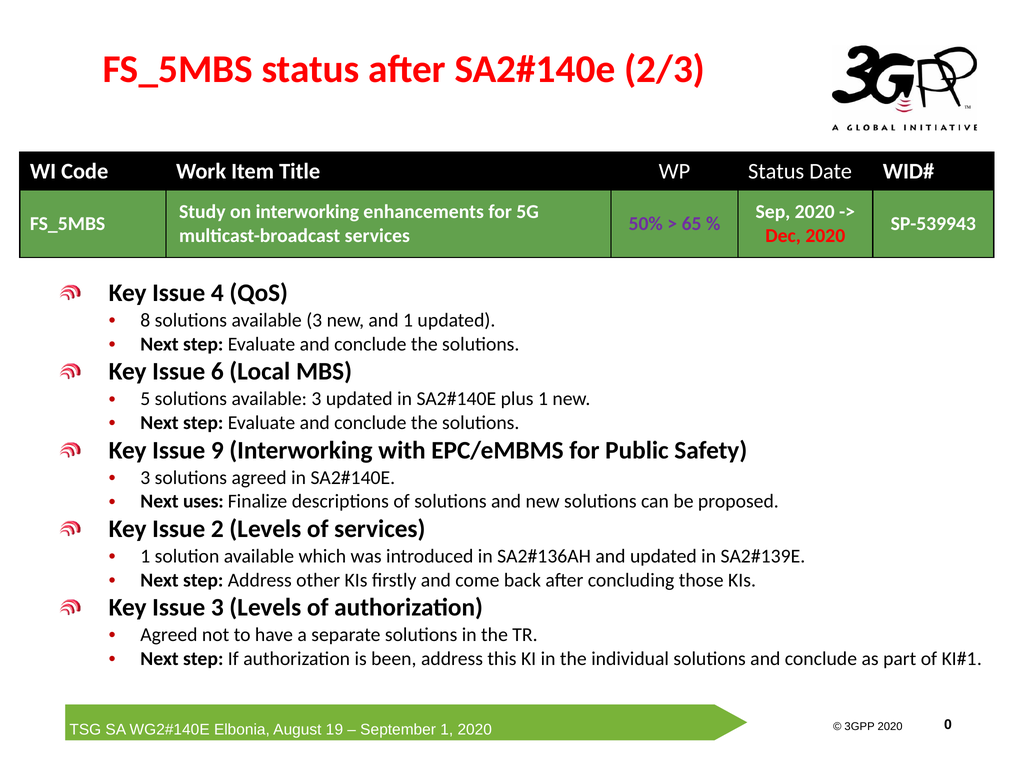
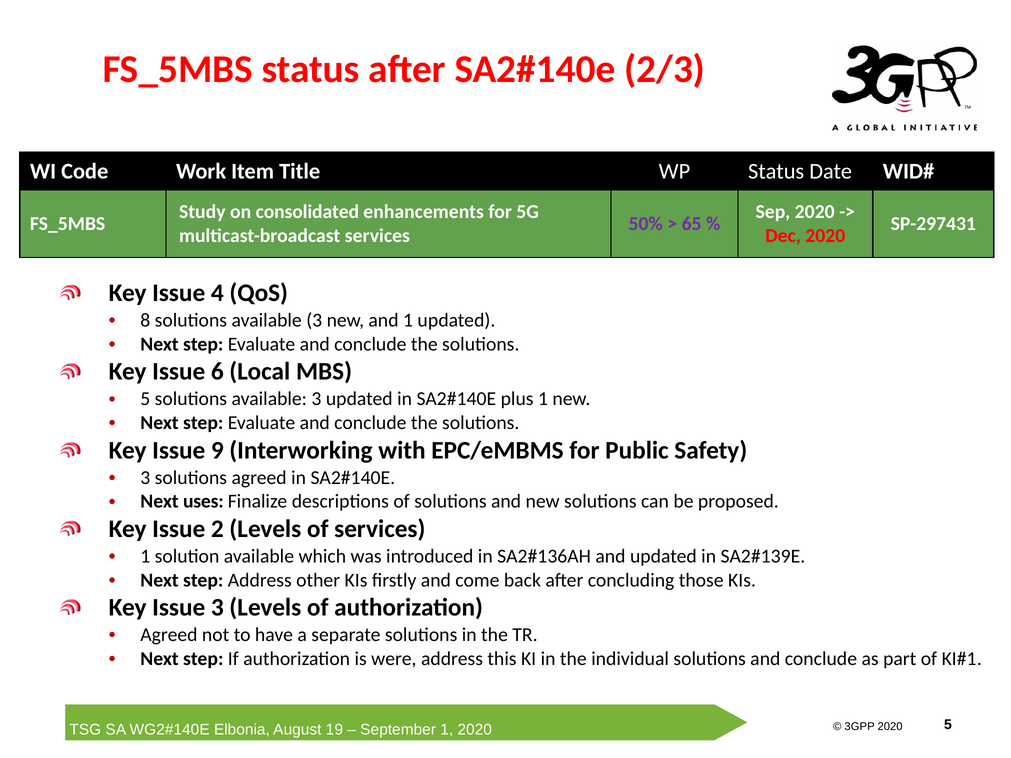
on interworking: interworking -> consolidated
SP-539943: SP-539943 -> SP-297431
been: been -> were
2020 0: 0 -> 5
